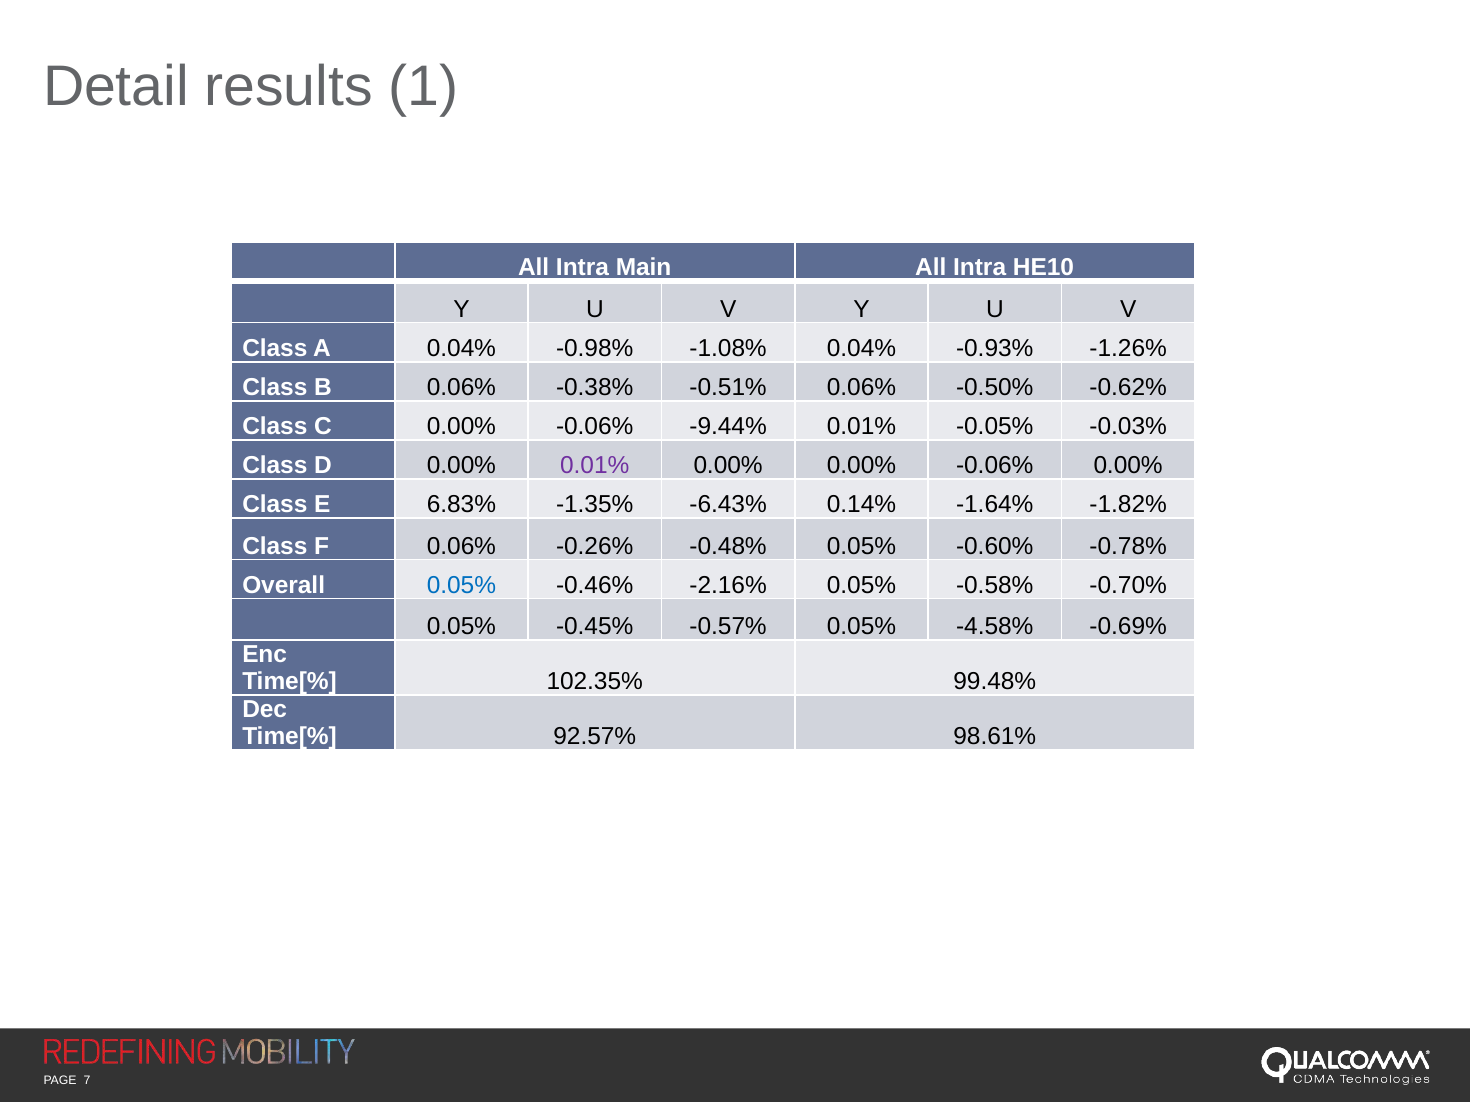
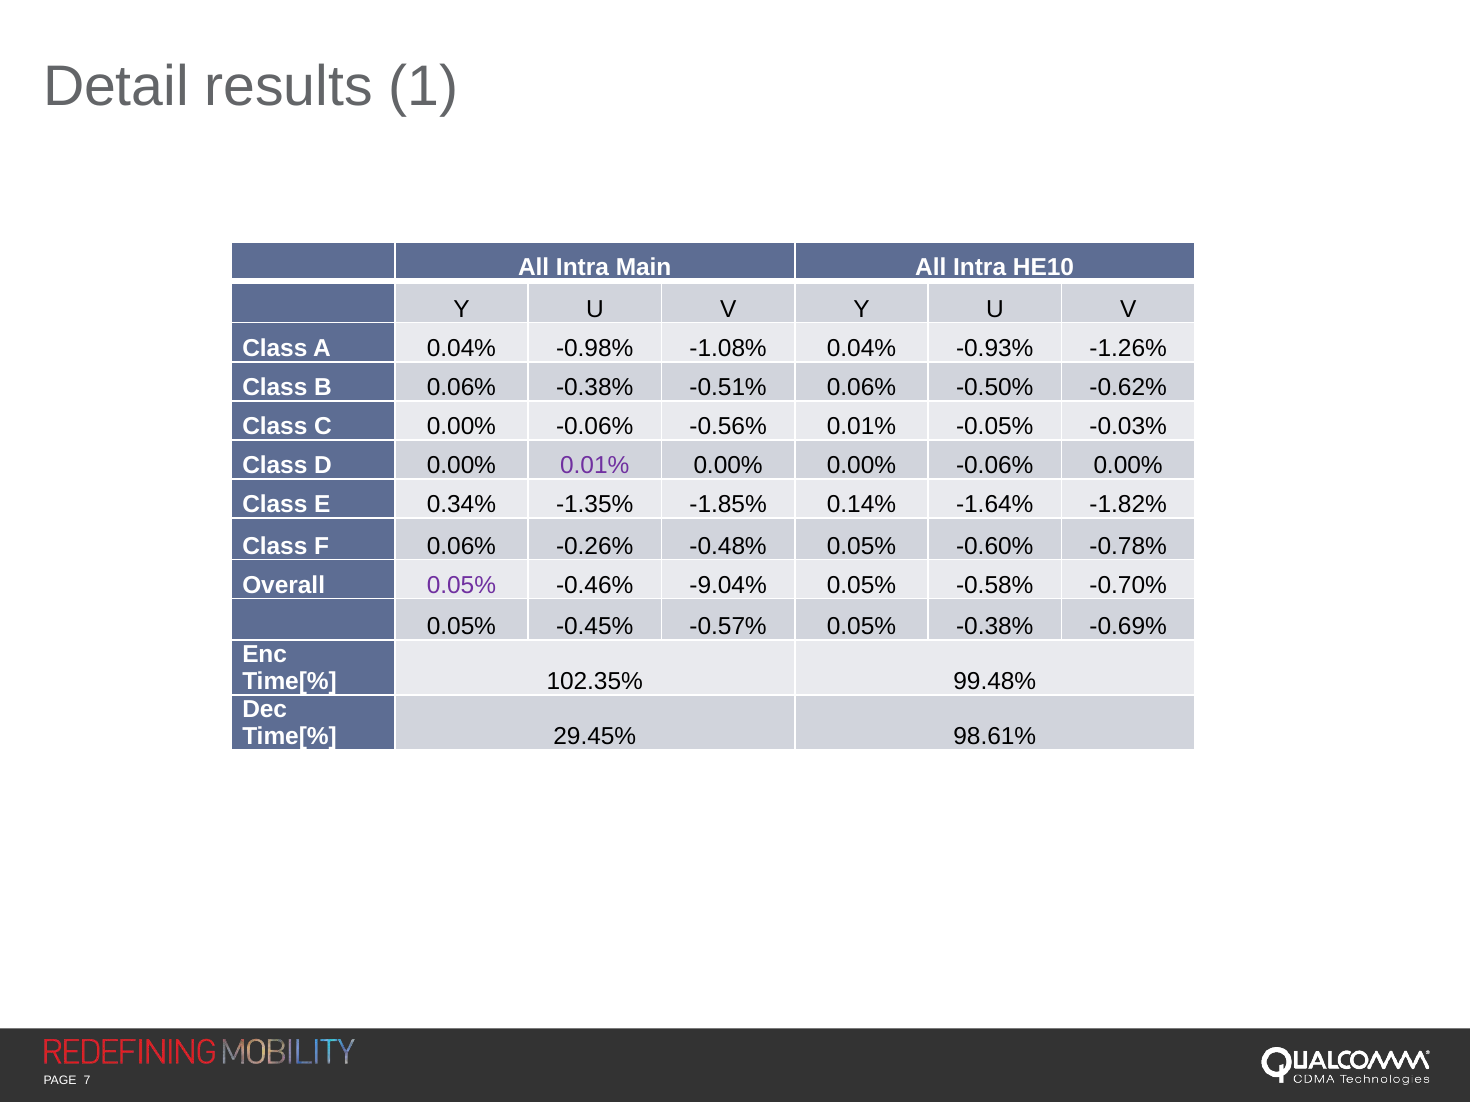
-9.44%: -9.44% -> -0.56%
6.83%: 6.83% -> 0.34%
-6.43%: -6.43% -> -1.85%
0.05% at (461, 585) colour: blue -> purple
-2.16%: -2.16% -> -9.04%
0.05% -4.58%: -4.58% -> -0.38%
92.57%: 92.57% -> 29.45%
